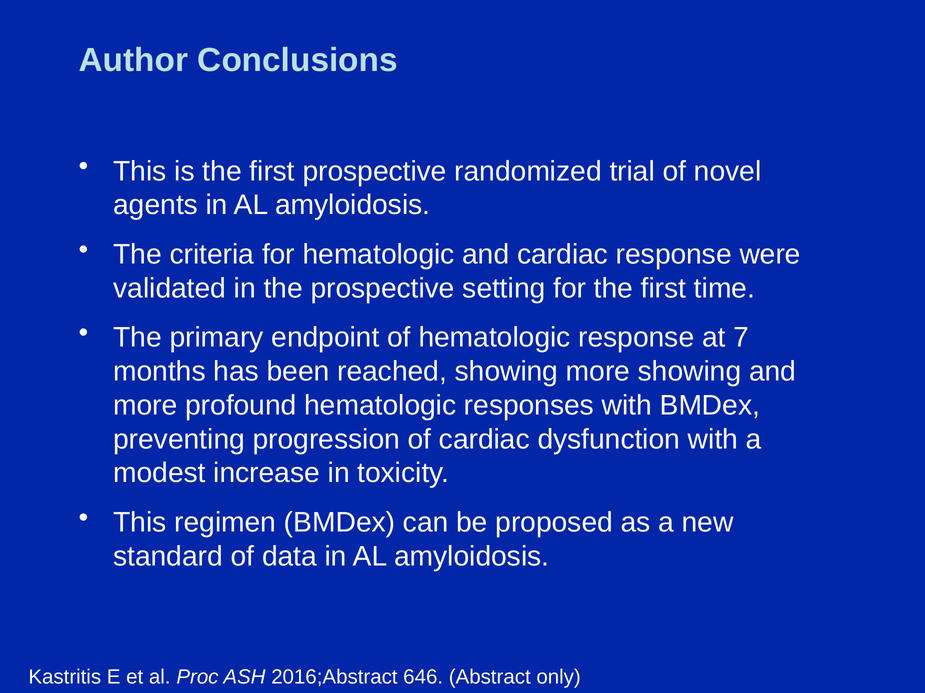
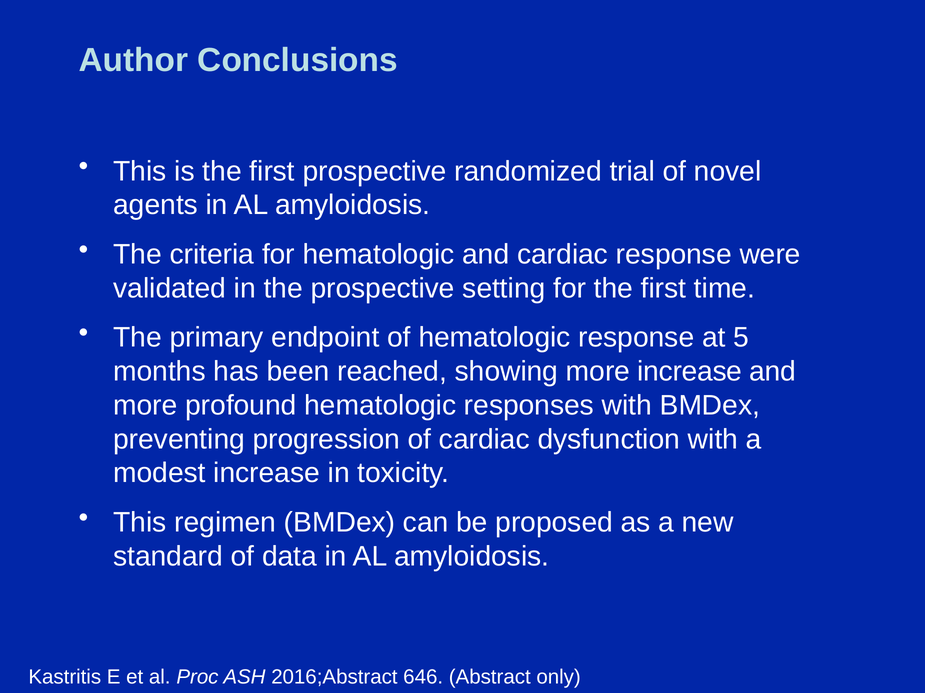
7: 7 -> 5
more showing: showing -> increase
